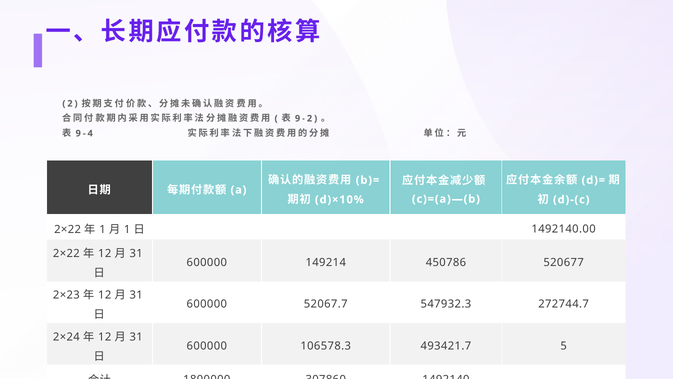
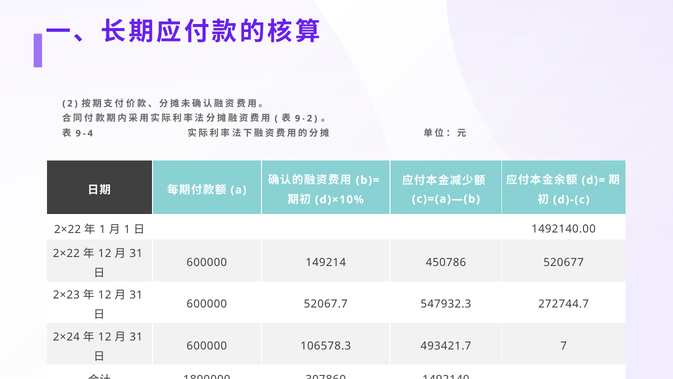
5: 5 -> 7
